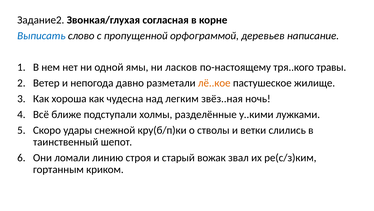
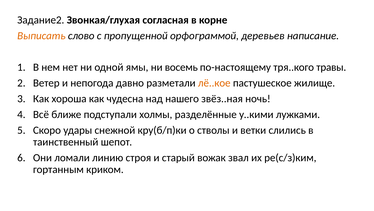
Выписать colour: blue -> orange
ласков: ласков -> восемь
легким: легким -> нашего
